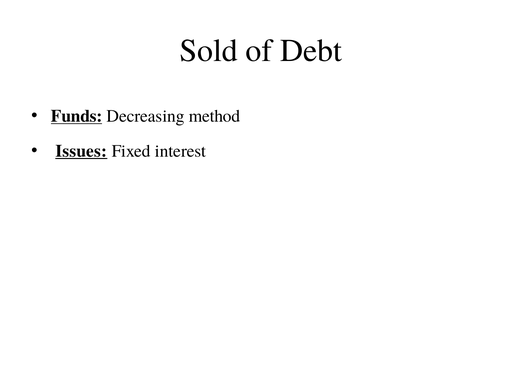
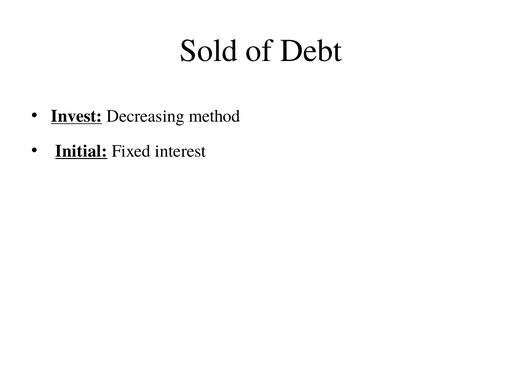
Funds: Funds -> Invest
Issues: Issues -> Initial
